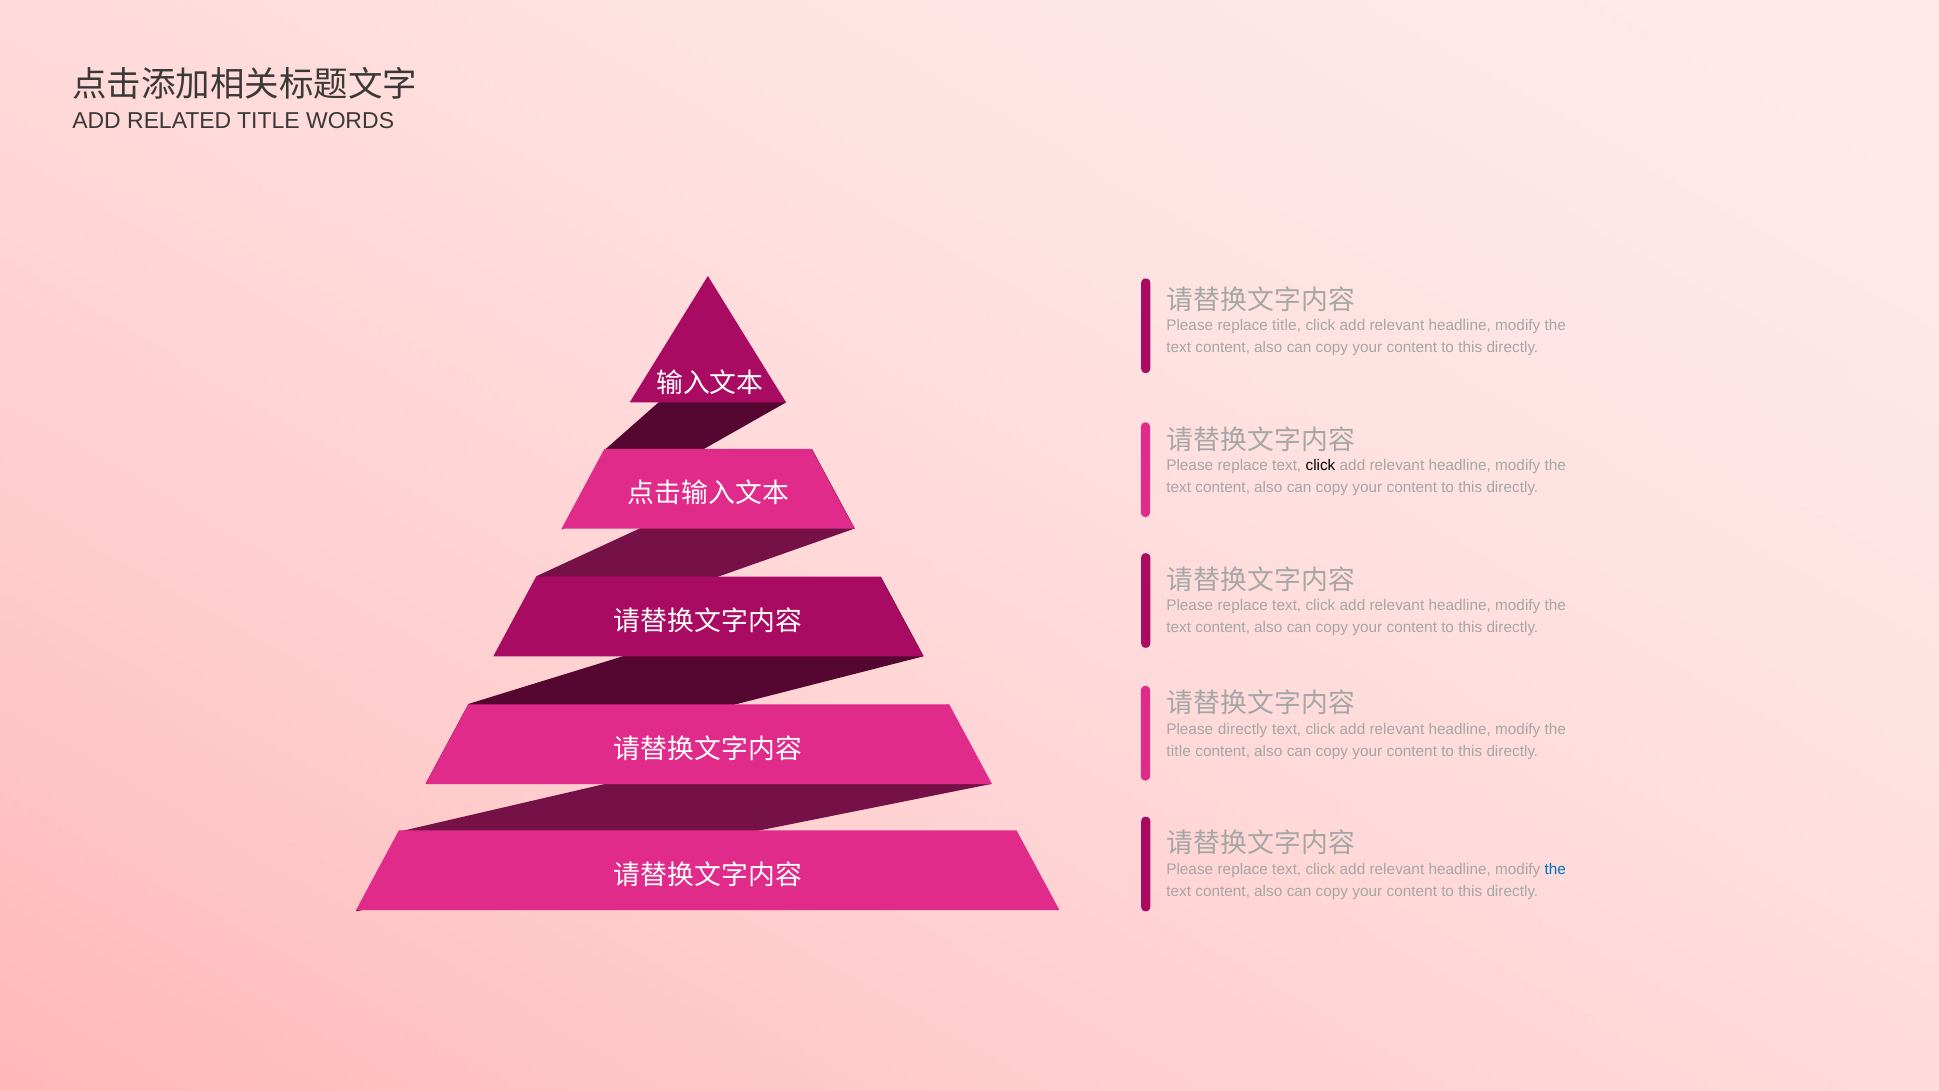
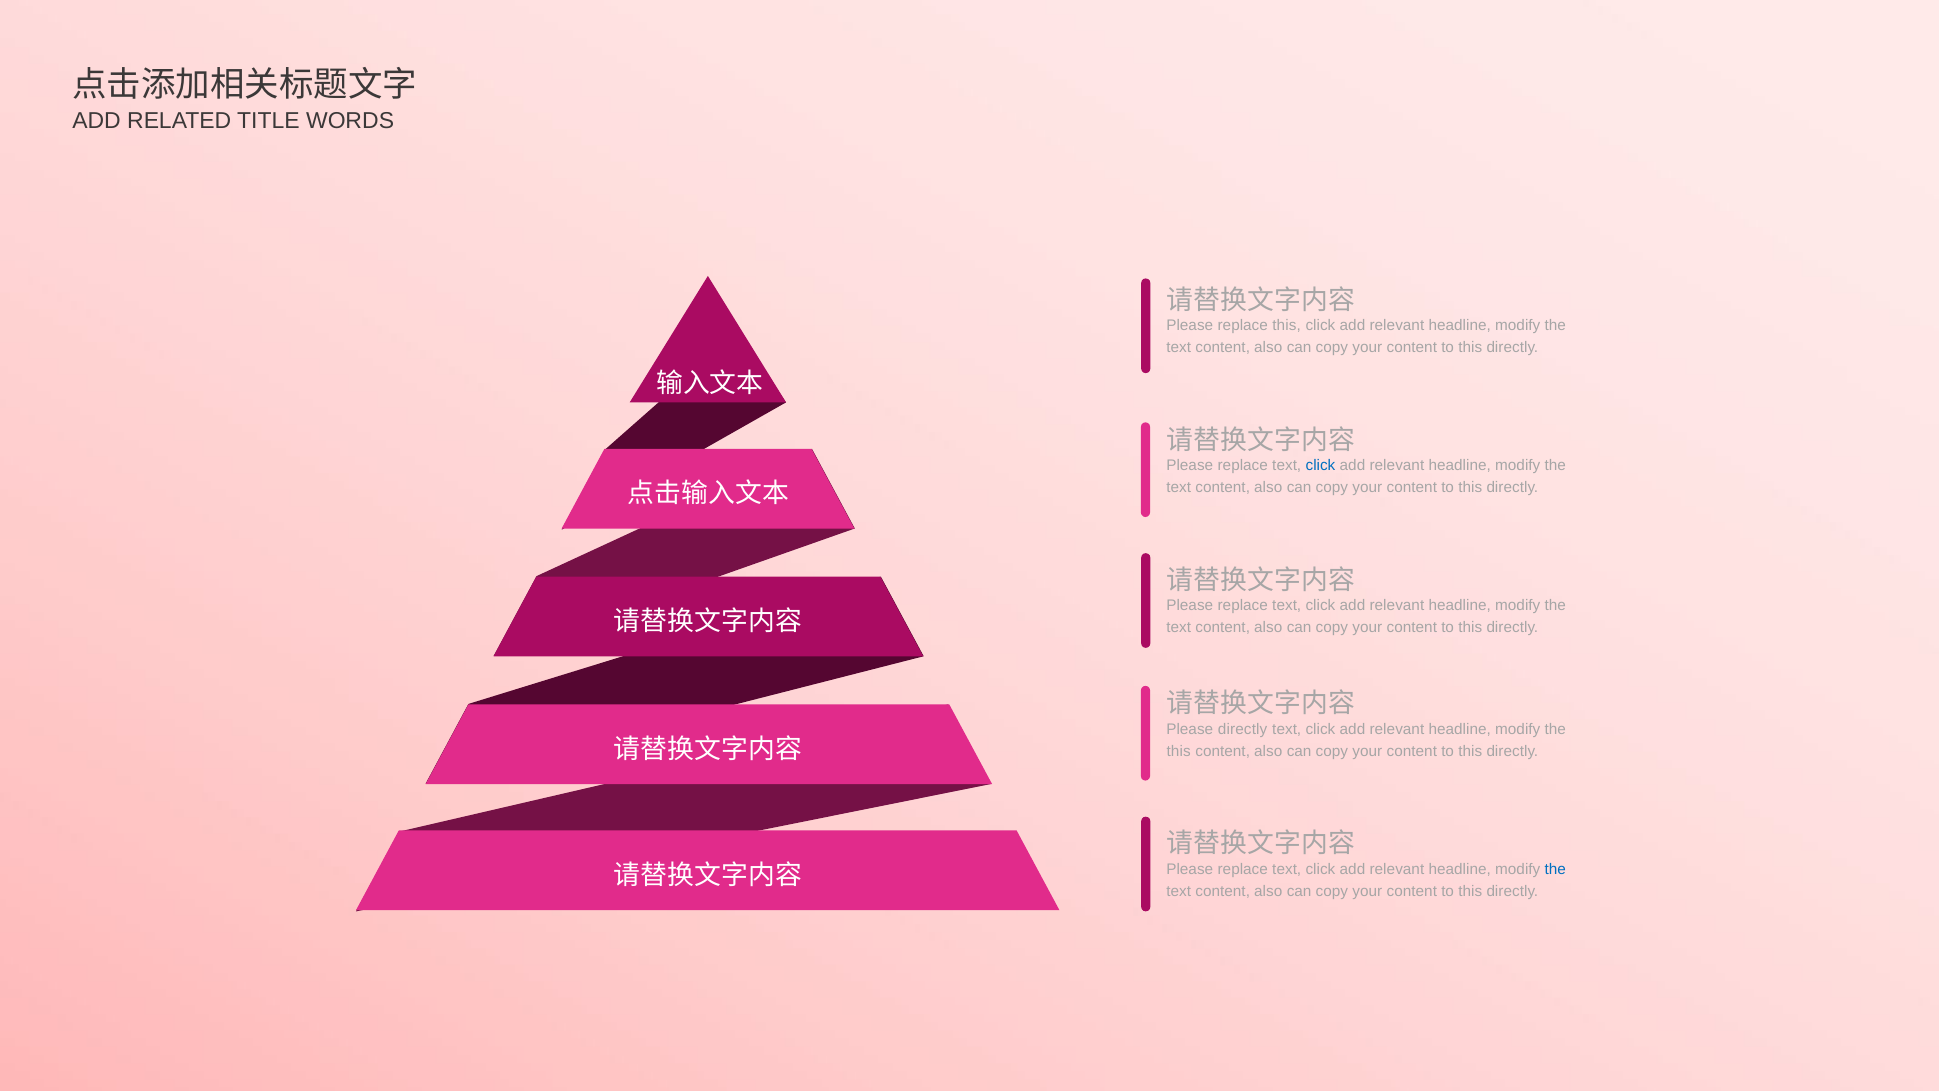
replace title: title -> this
click at (1320, 465) colour: black -> blue
title at (1179, 751): title -> this
